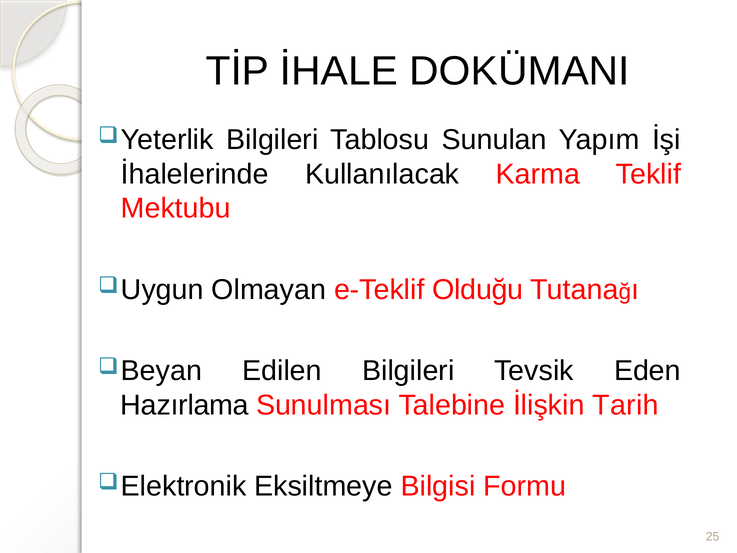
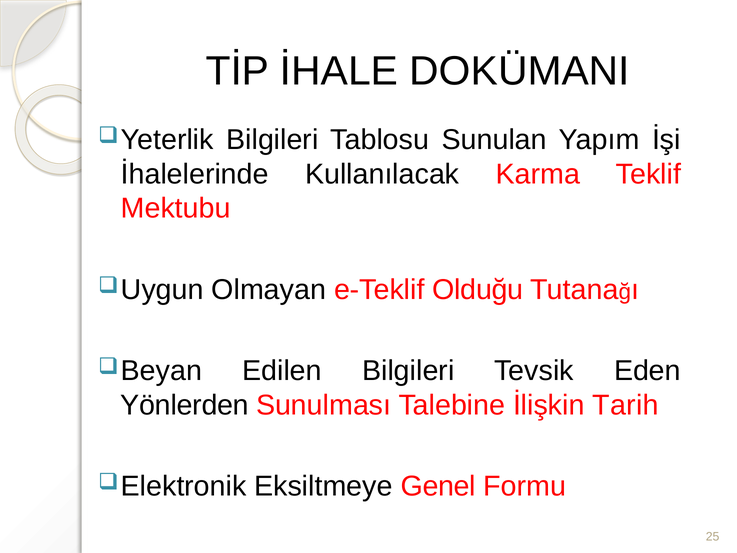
Hazırlama: Hazırlama -> Yönlerden
Bilgisi: Bilgisi -> Genel
